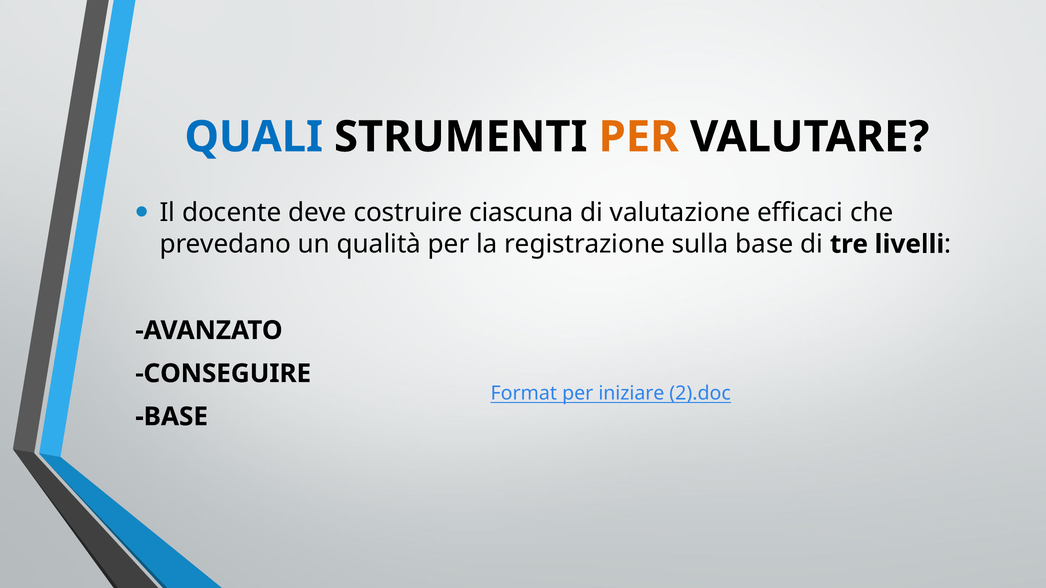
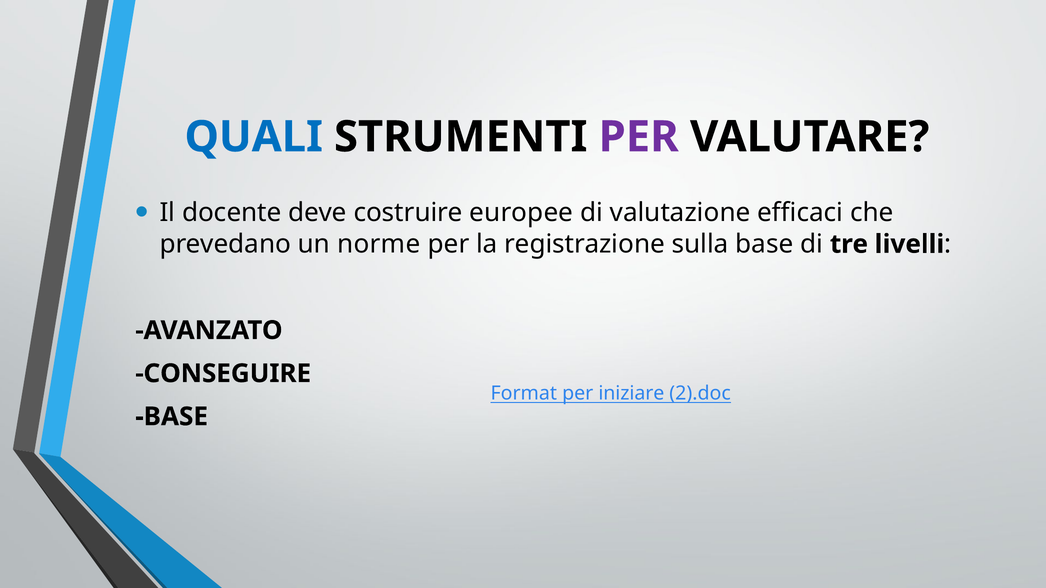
PER at (639, 137) colour: orange -> purple
ciascuna: ciascuna -> europee
qualità: qualità -> norme
